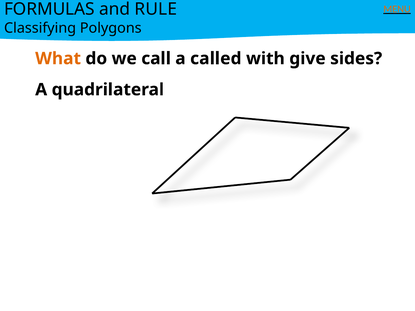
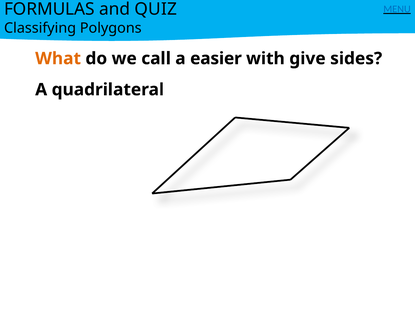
RULE: RULE -> QUIZ
MENU colour: orange -> blue
called: called -> easier
